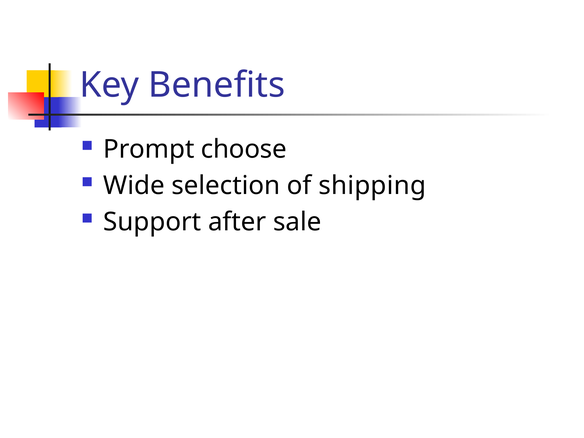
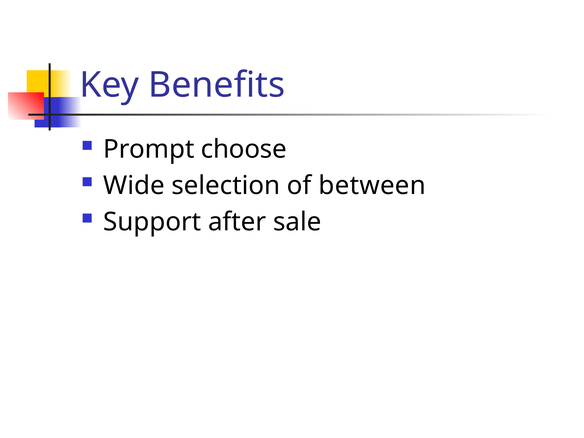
shipping: shipping -> between
